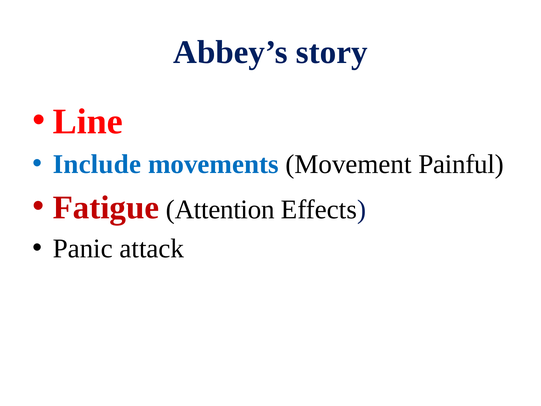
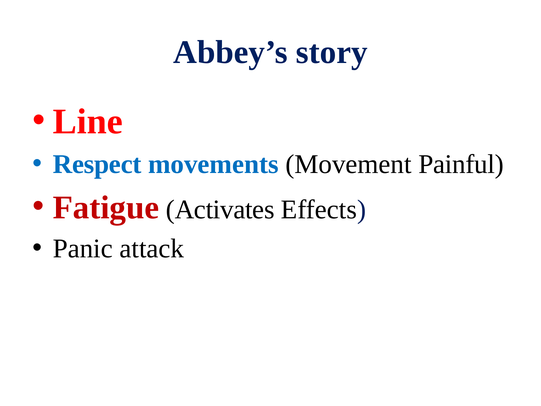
Include: Include -> Respect
Attention: Attention -> Activates
